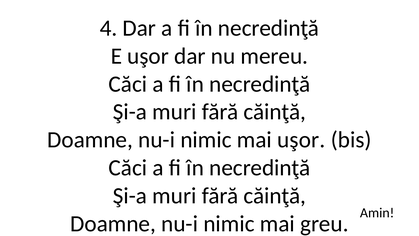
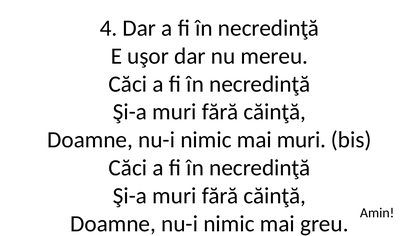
mai uşor: uşor -> muri
